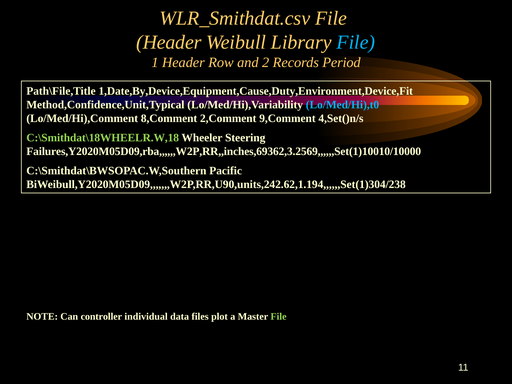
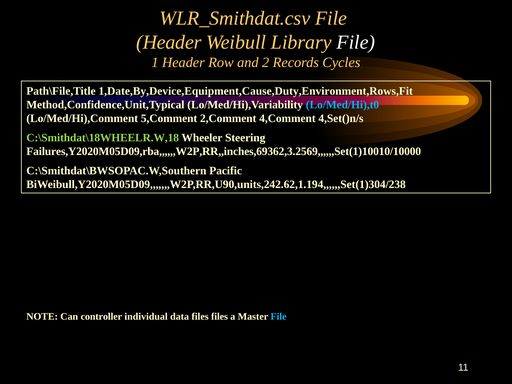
File at (356, 42) colour: light blue -> white
Period: Period -> Cycles
1,Date,By,Device,Equipment,Cause,Duty,Environment,Device,Fit: 1,Date,By,Device,Equipment,Cause,Duty,Environment,Device,Fit -> 1,Date,By,Device,Equipment,Cause,Duty,Environment,Rows,Fit
8,Comment: 8,Comment -> 5,Comment
9,Comment: 9,Comment -> 4,Comment
files plot: plot -> files
File at (279, 316) colour: light green -> light blue
